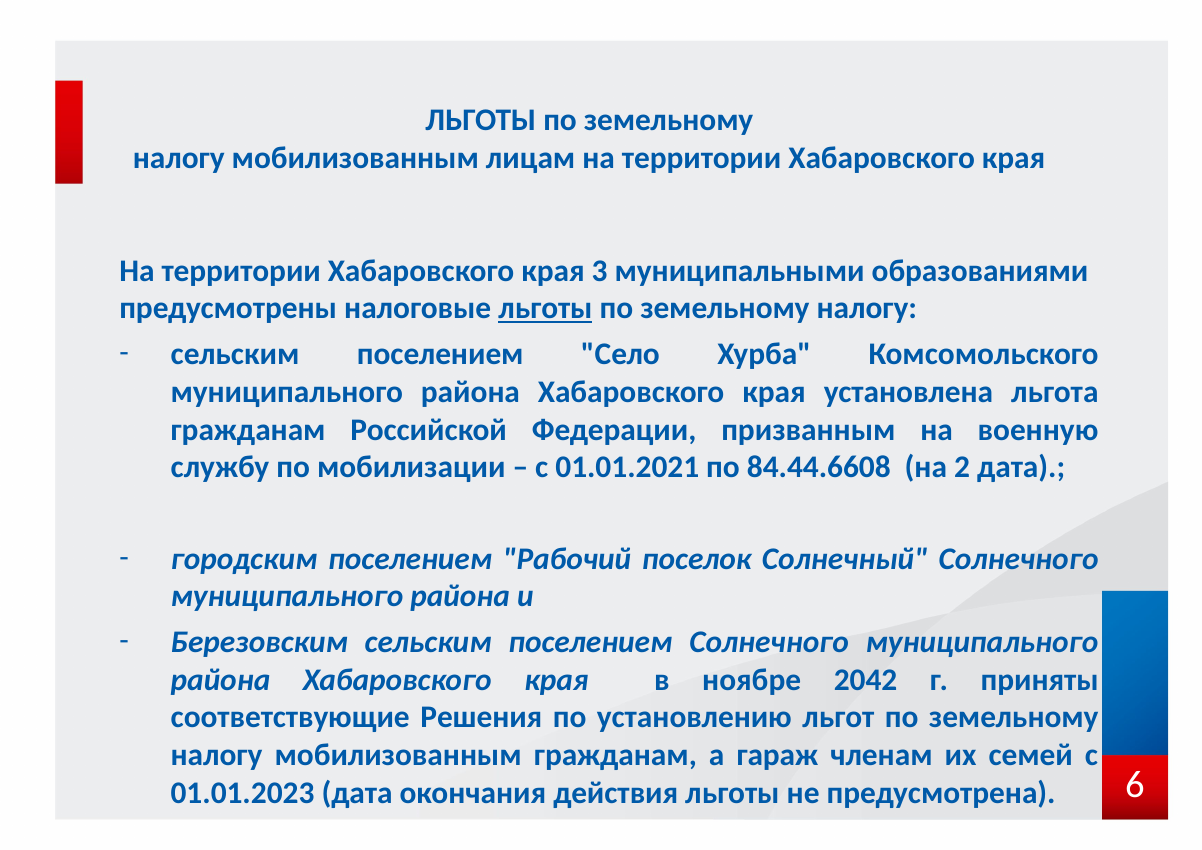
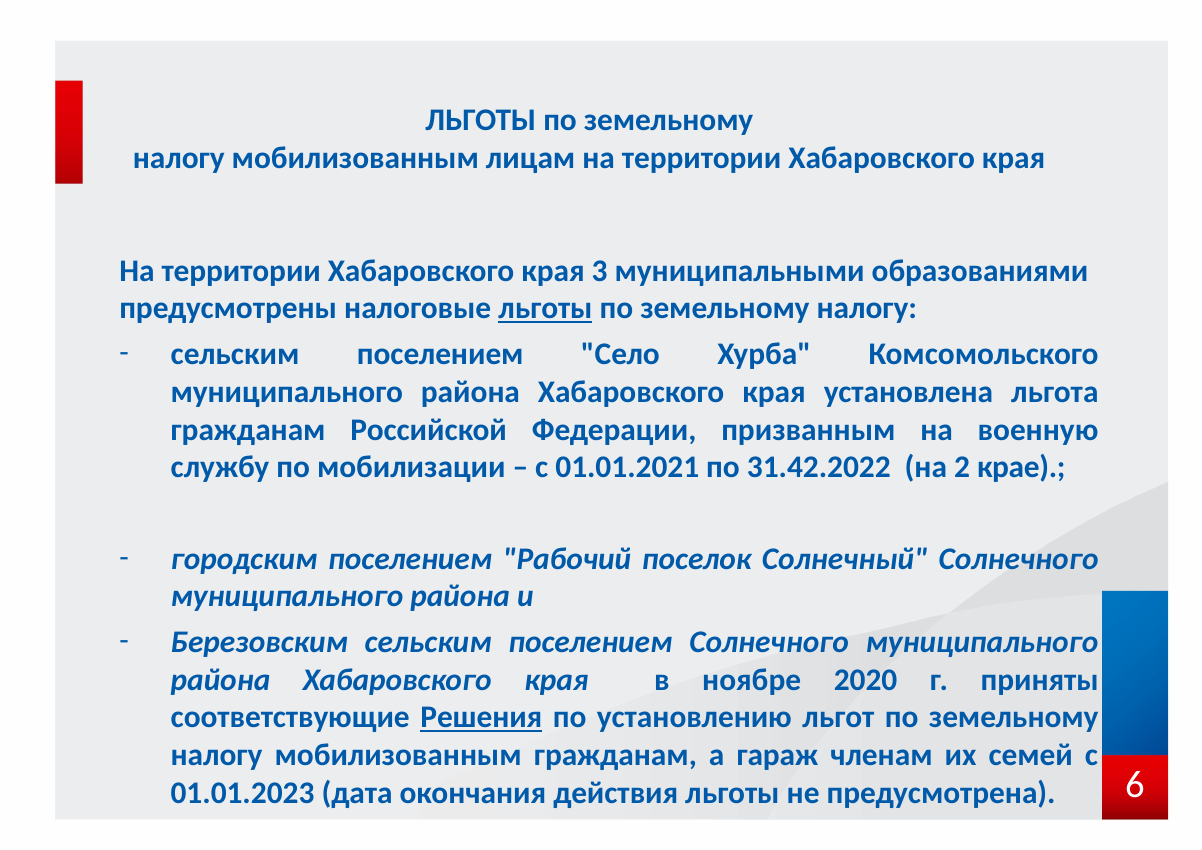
84.44.6608: 84.44.6608 -> 31.42.2022
2 дата: дата -> крае
2042: 2042 -> 2020
Решения underline: none -> present
